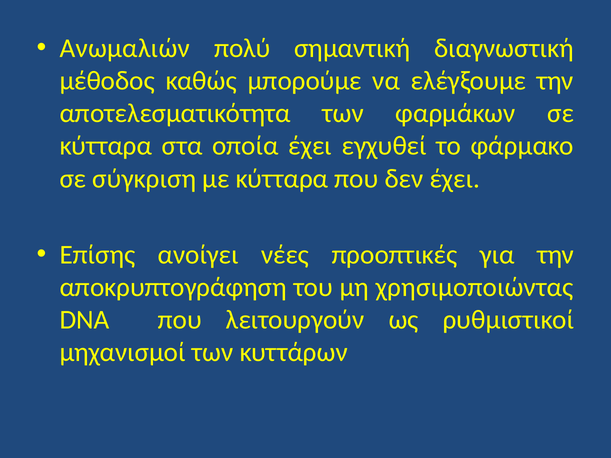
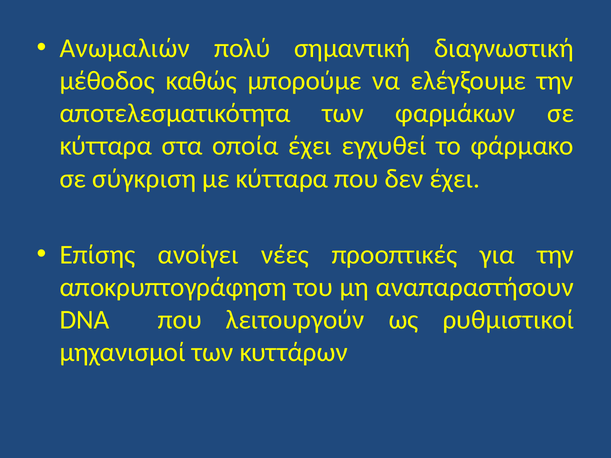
χρησιμοποιώντας: χρησιμοποιώντας -> αναπαραστήσουν
